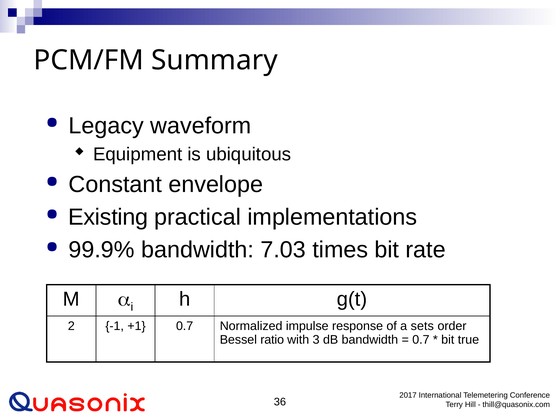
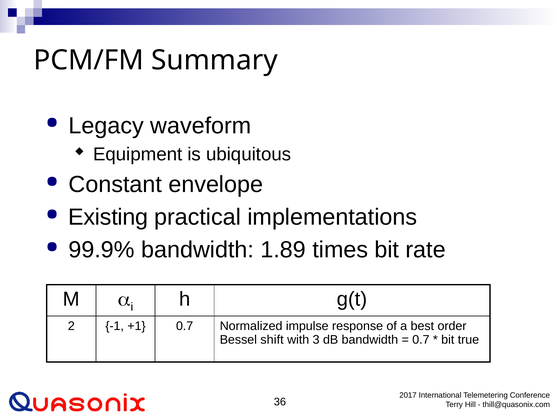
7.03: 7.03 -> 1.89
sets: sets -> best
ratio: ratio -> shift
